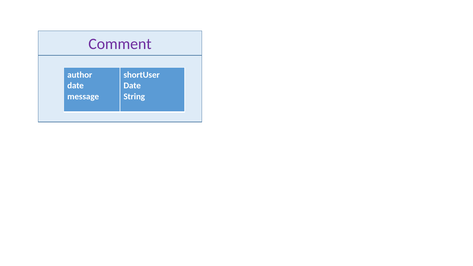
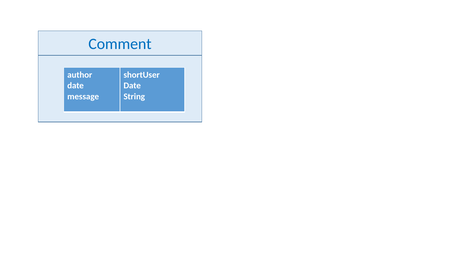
Comment colour: purple -> blue
